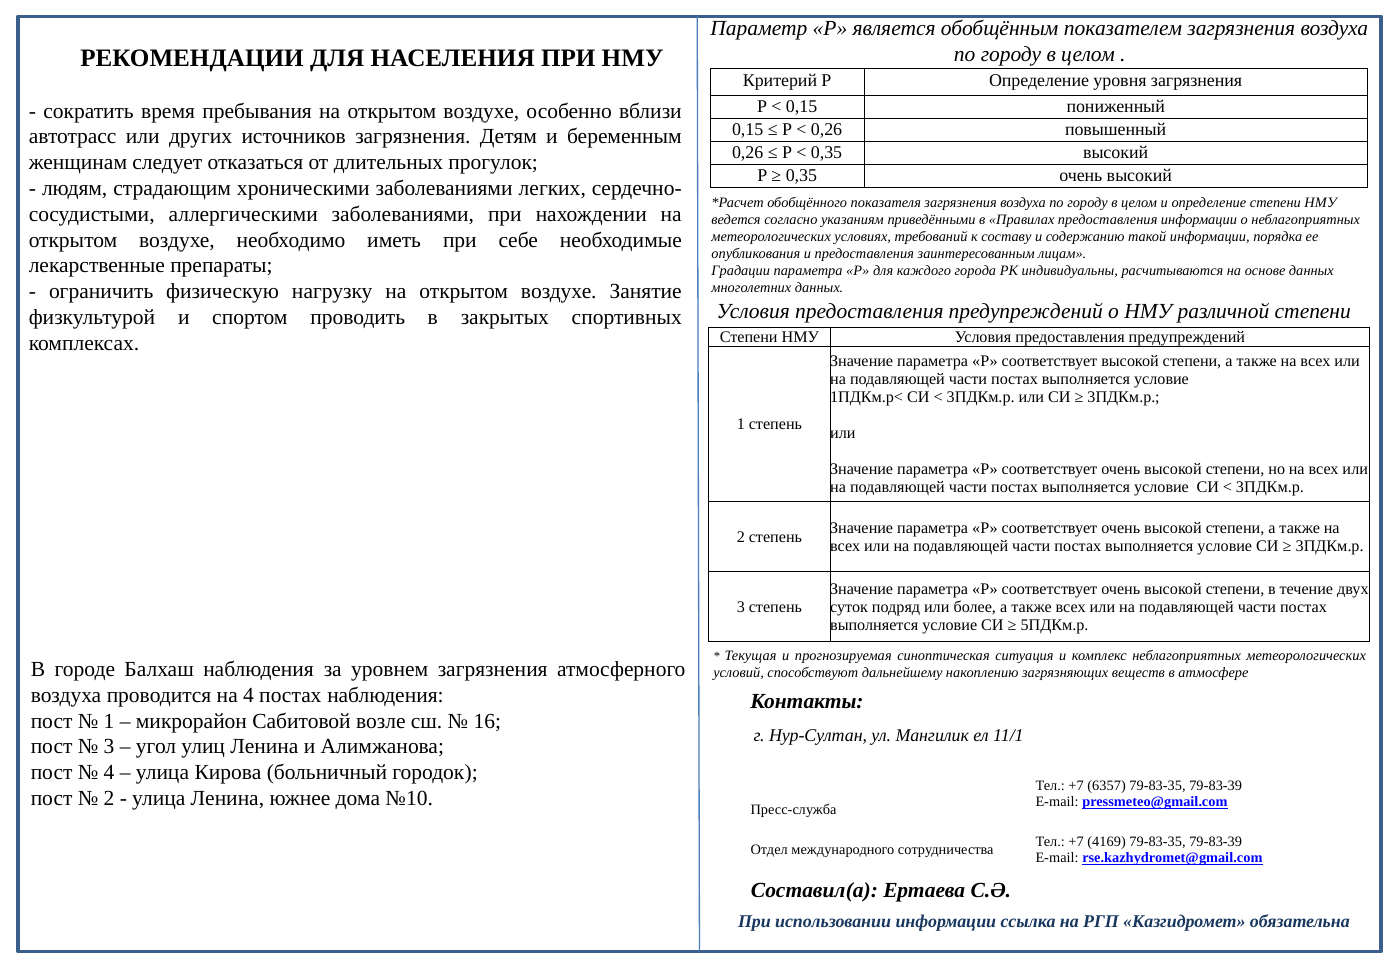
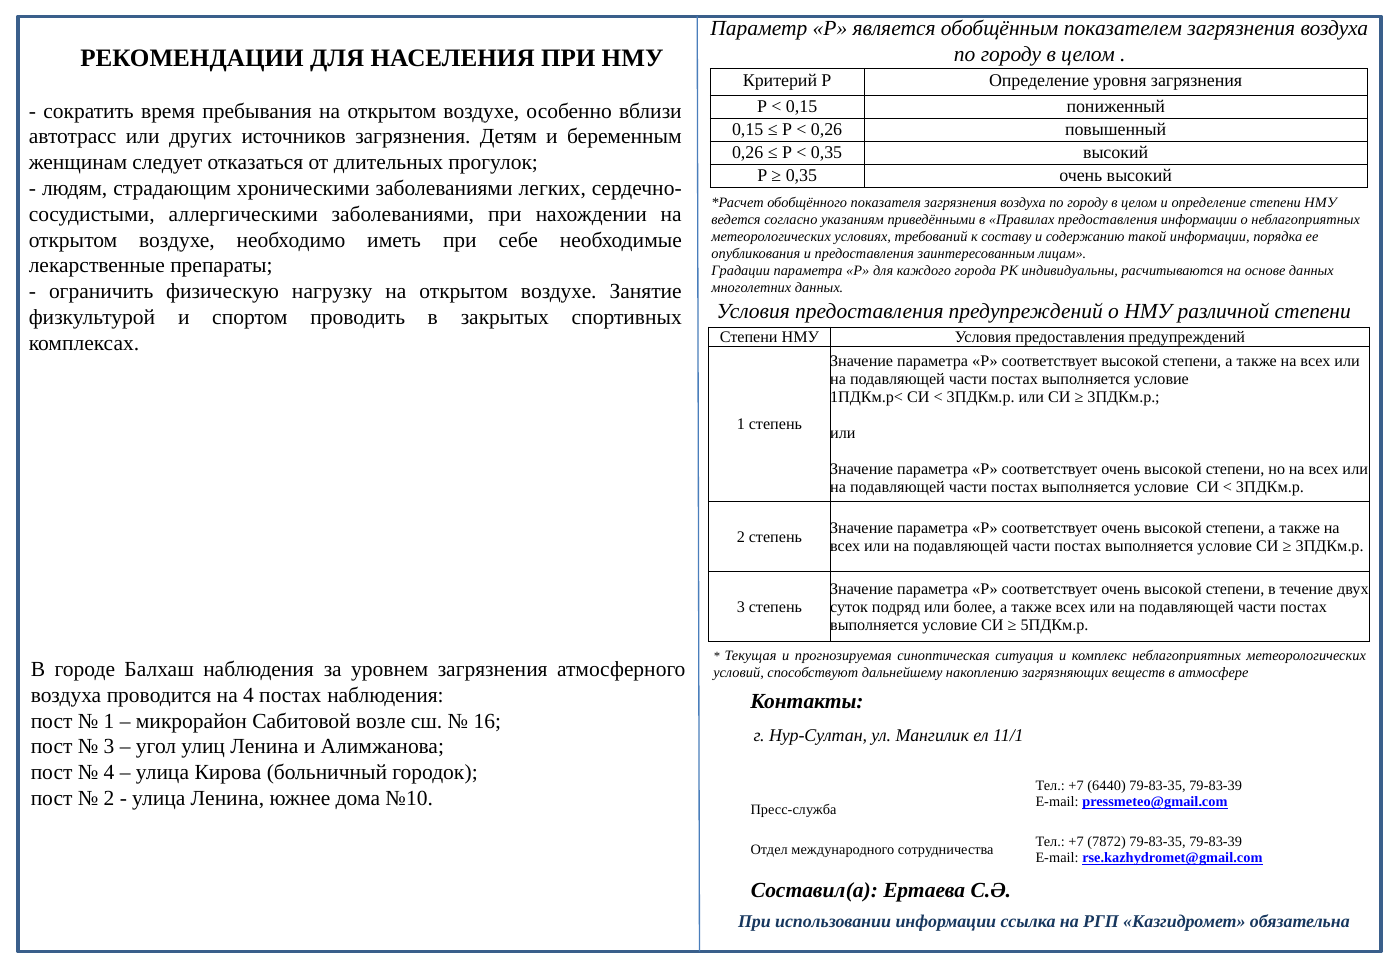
6357: 6357 -> 6440
4169: 4169 -> 7872
